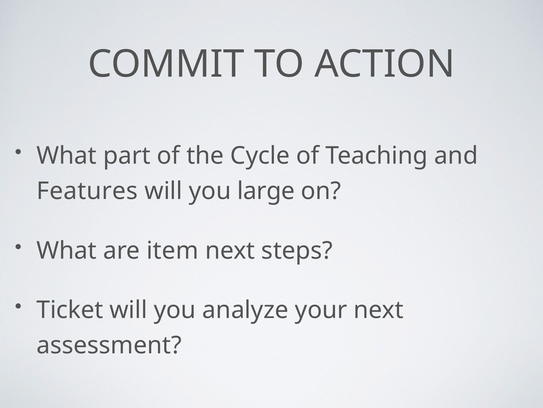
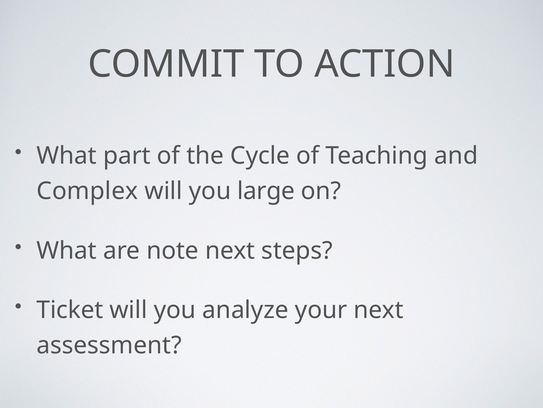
Features: Features -> Complex
item: item -> note
